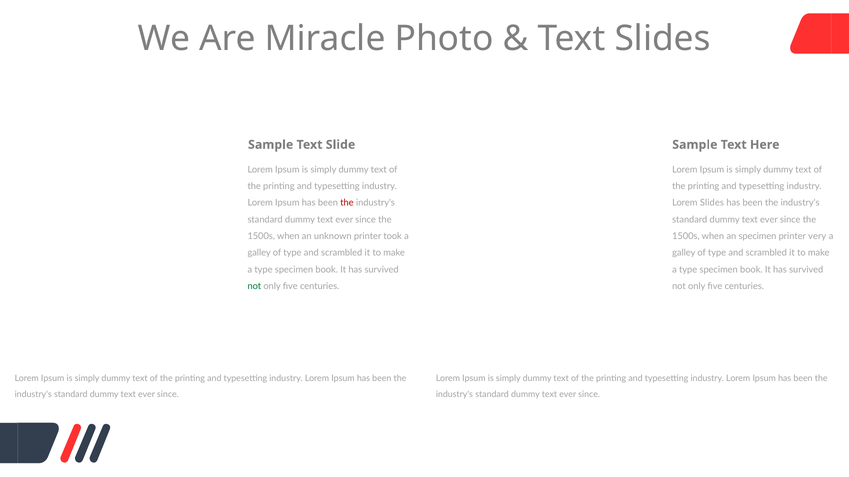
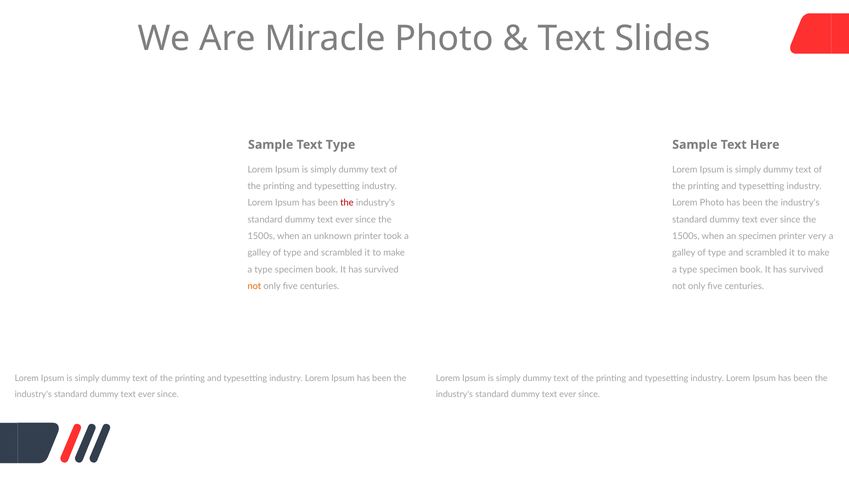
Text Slide: Slide -> Type
Lorem Slides: Slides -> Photo
not at (254, 287) colour: green -> orange
